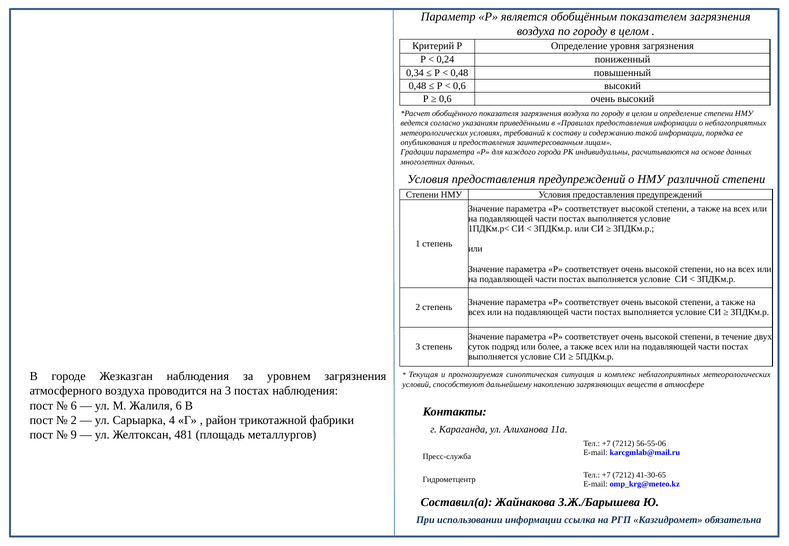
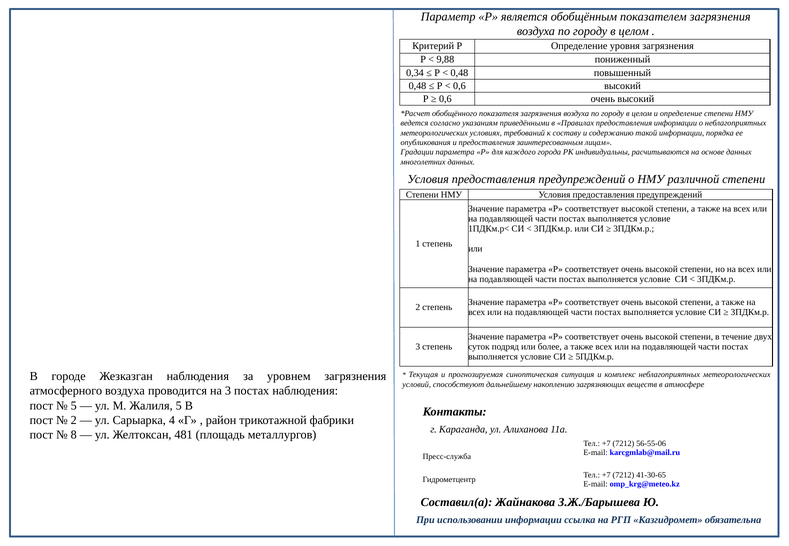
0,24: 0,24 -> 9,88
6 at (74, 406): 6 -> 5
Жалиля 6: 6 -> 5
9: 9 -> 8
